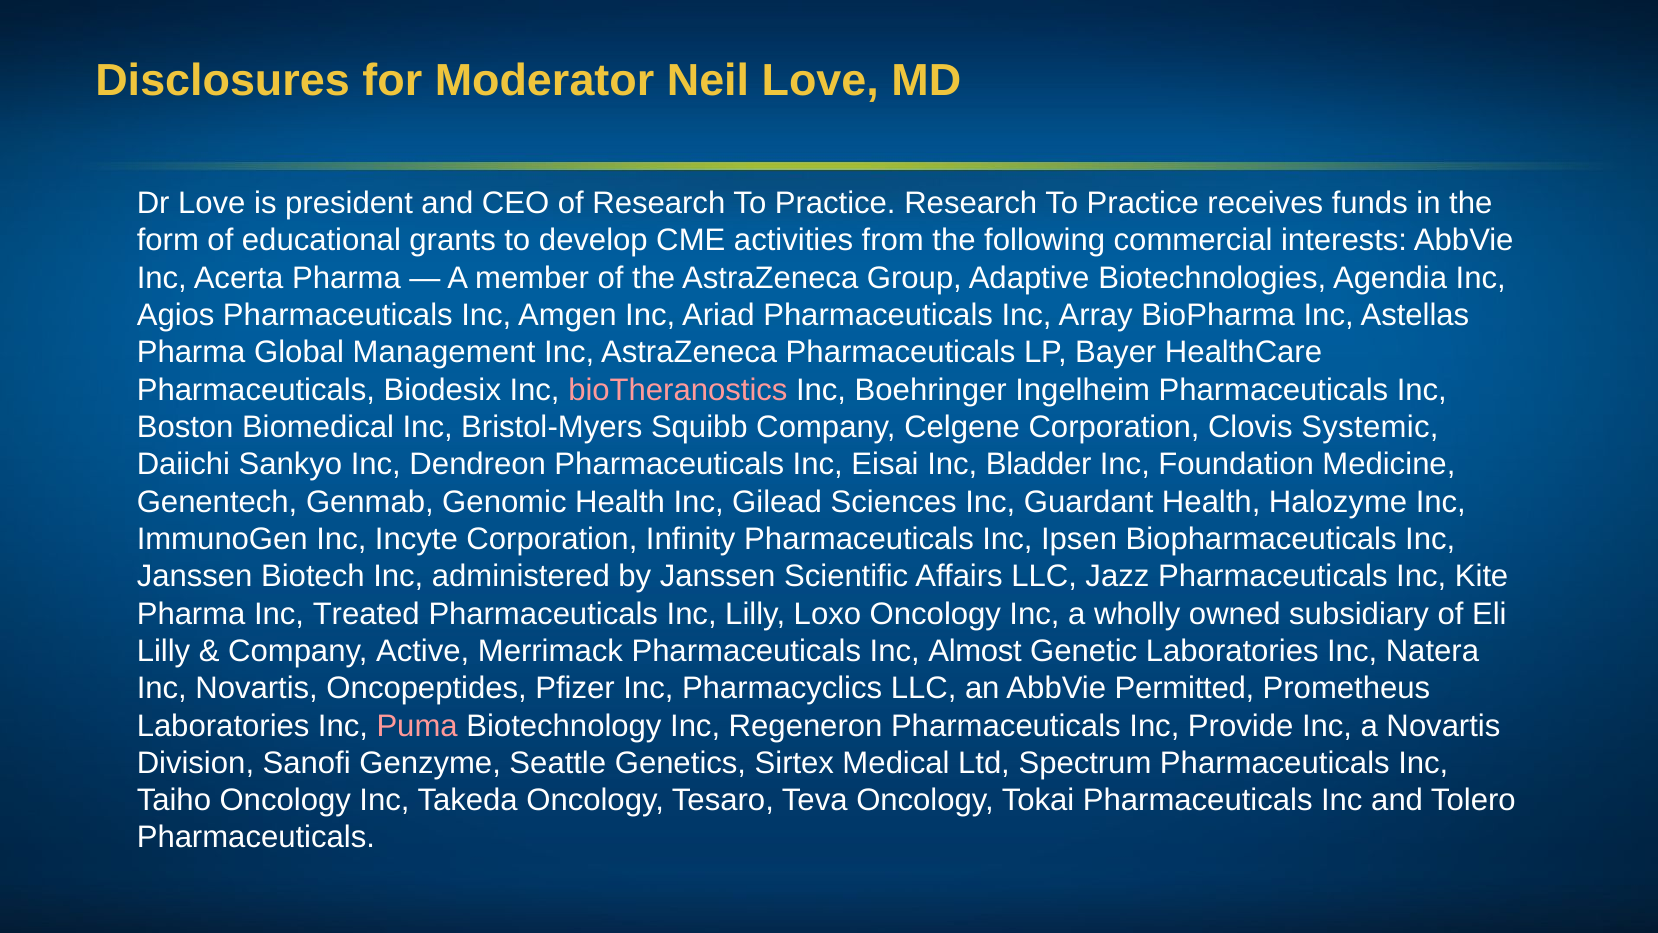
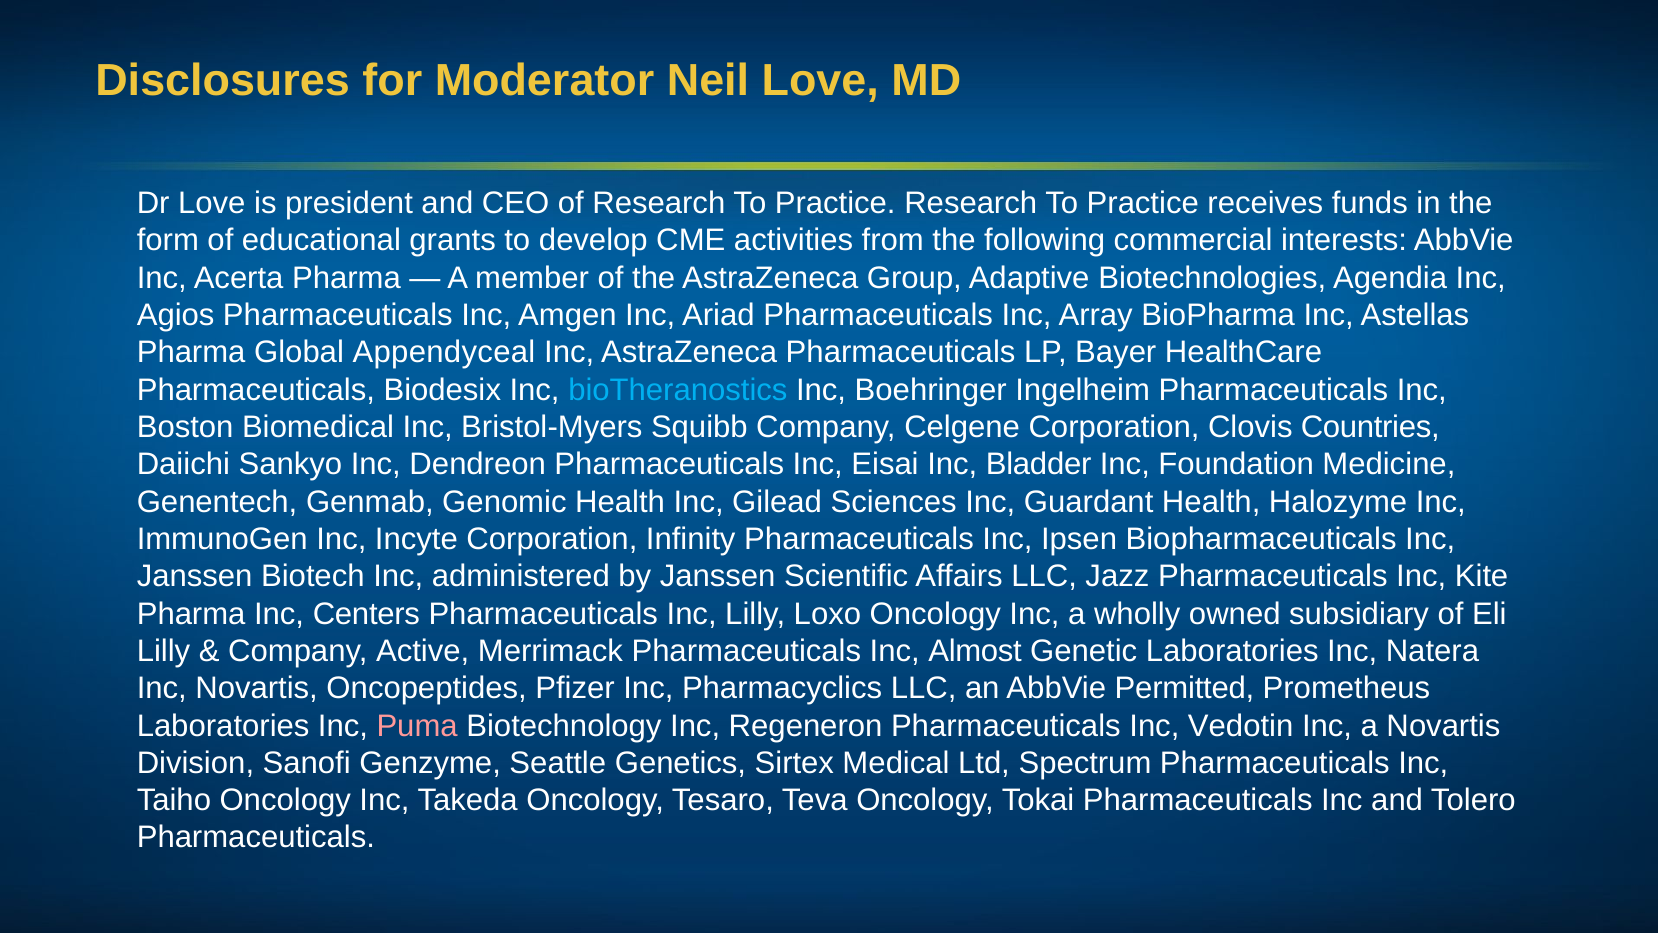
Management: Management -> Appendyceal
bioTheranostics colour: pink -> light blue
Systemic: Systemic -> Countries
Treated: Treated -> Centers
Provide: Provide -> Vedotin
